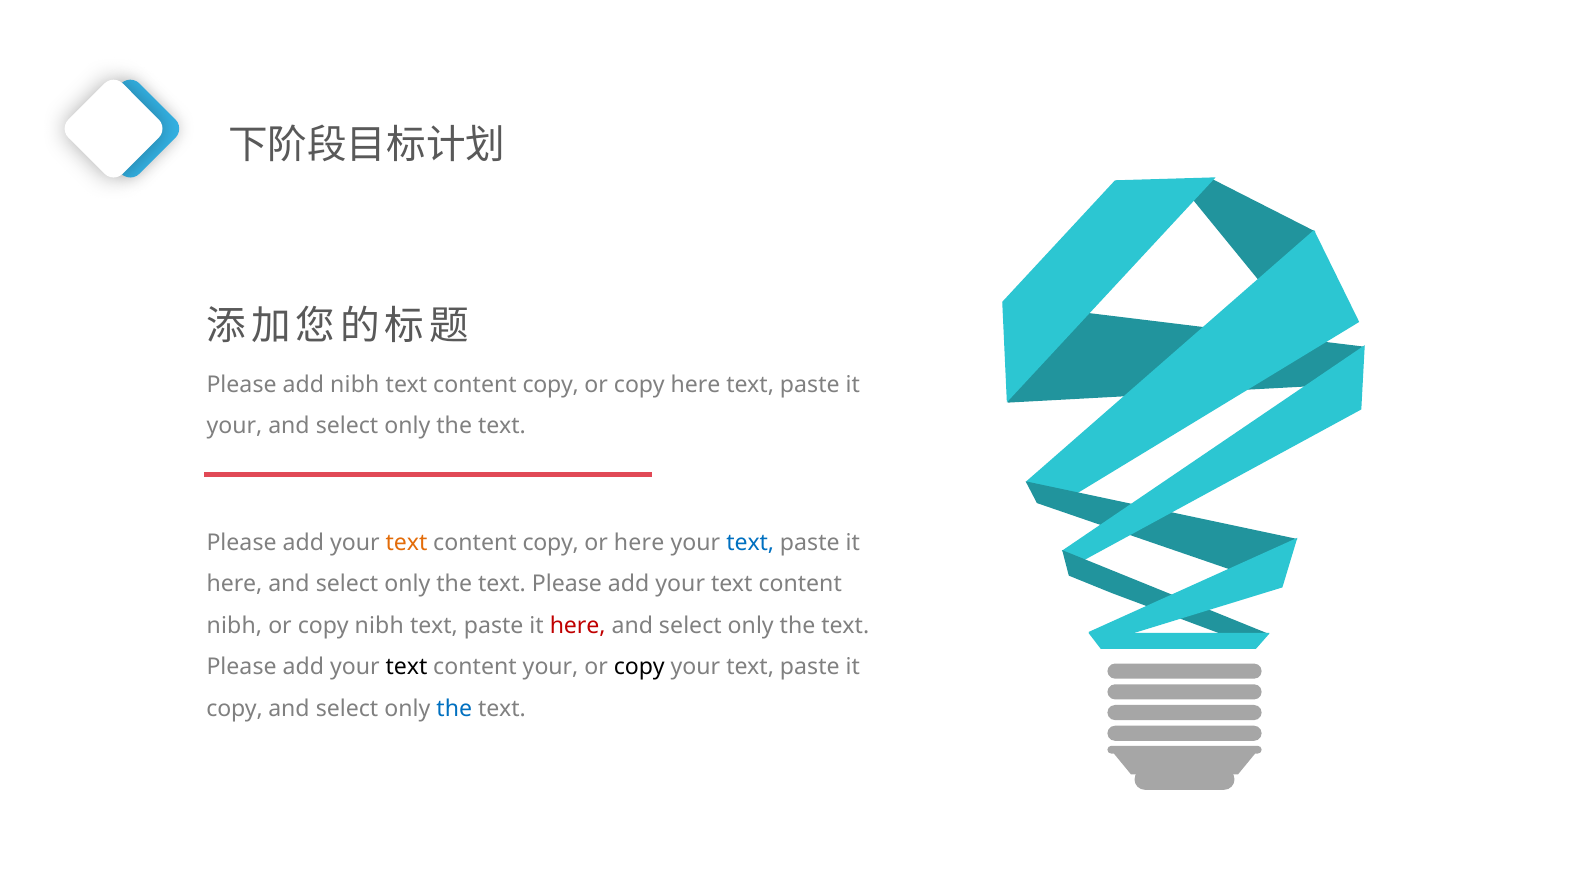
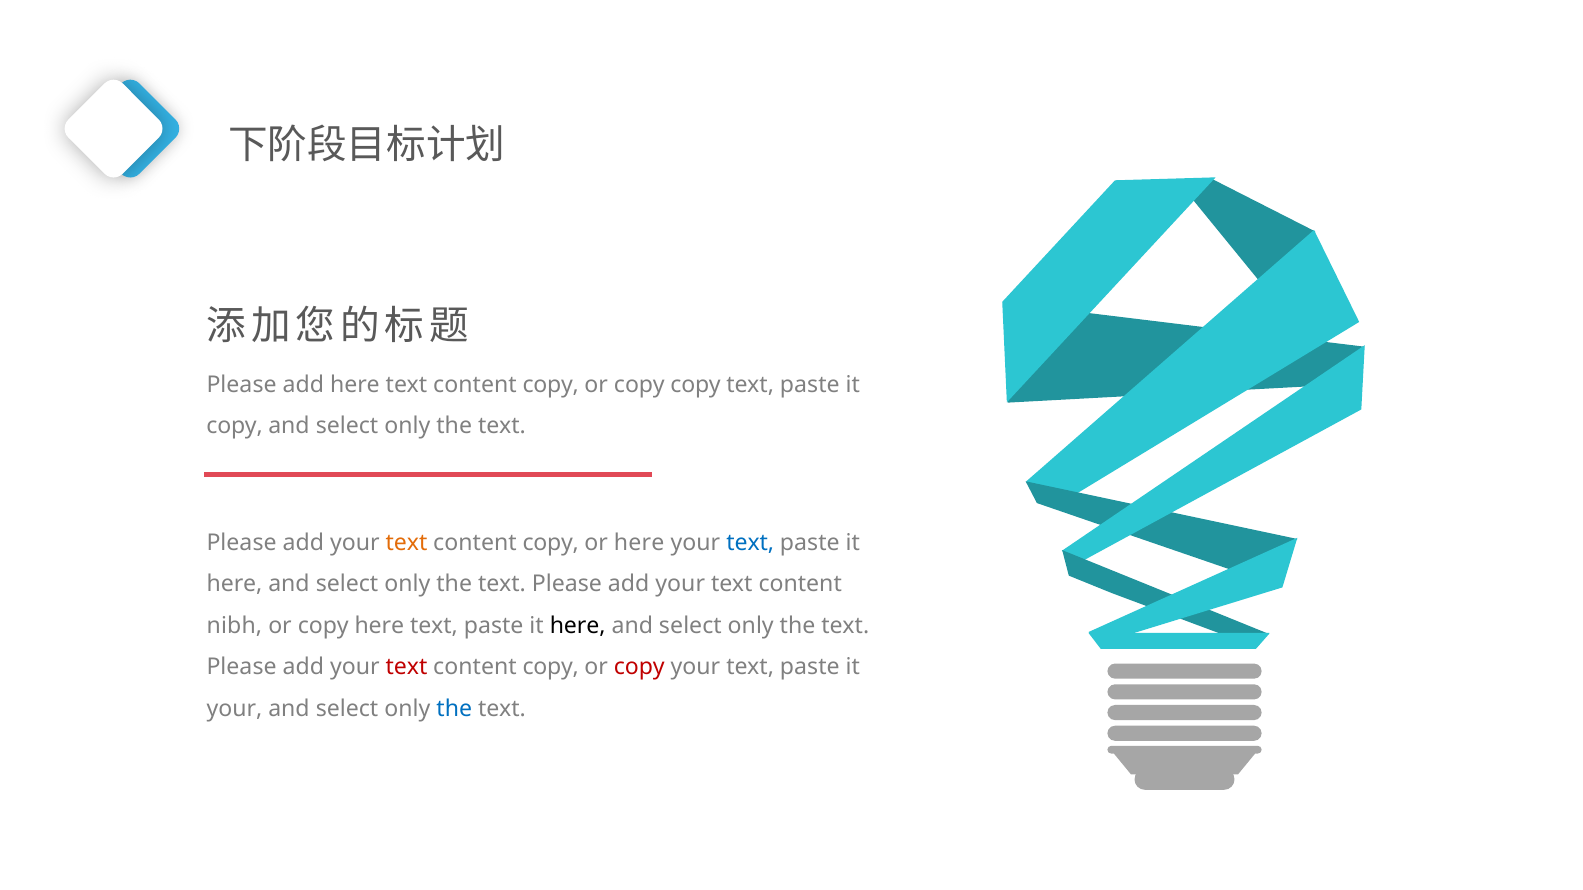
add nibh: nibh -> here
copy here: here -> copy
your at (234, 426): your -> copy
copy nibh: nibh -> here
here at (578, 626) colour: red -> black
text at (407, 667) colour: black -> red
your at (551, 667): your -> copy
copy at (639, 667) colour: black -> red
copy at (235, 709): copy -> your
